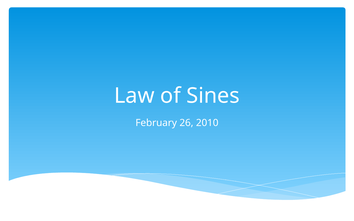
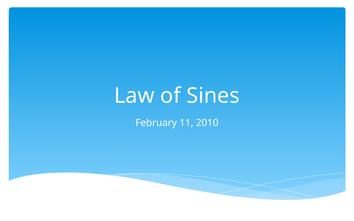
26: 26 -> 11
